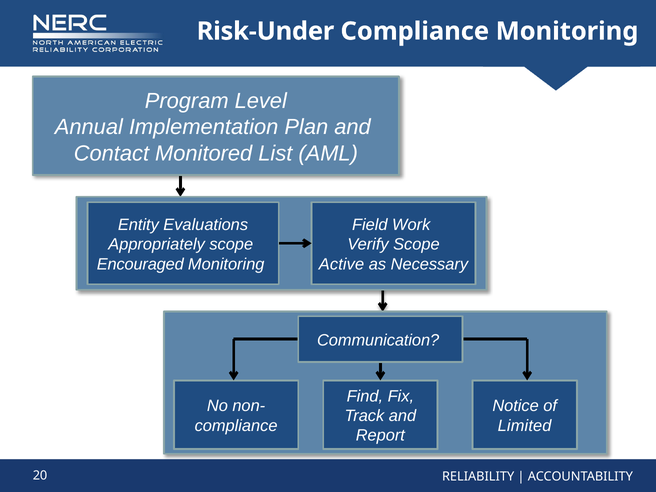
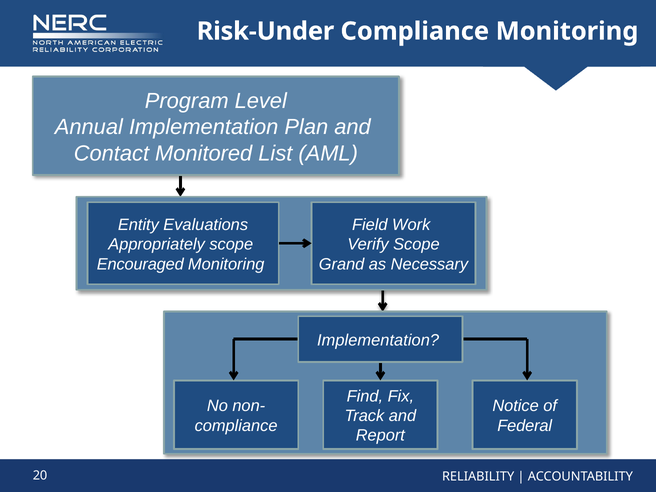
Active: Active -> Grand
Communication at (378, 340): Communication -> Implementation
Limited: Limited -> Federal
